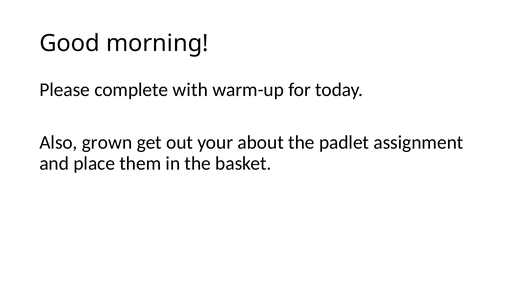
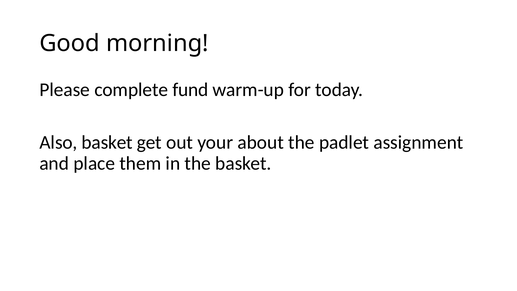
with: with -> fund
Also grown: grown -> basket
